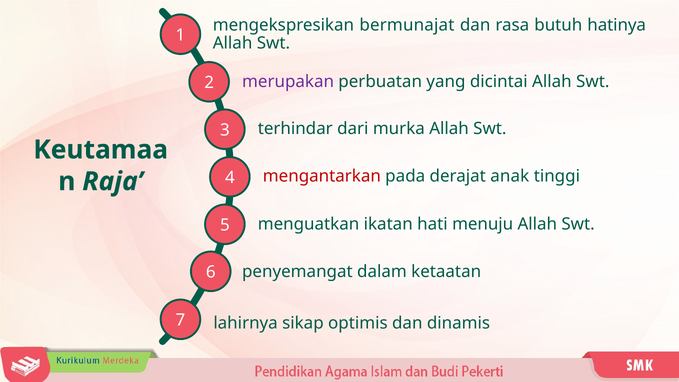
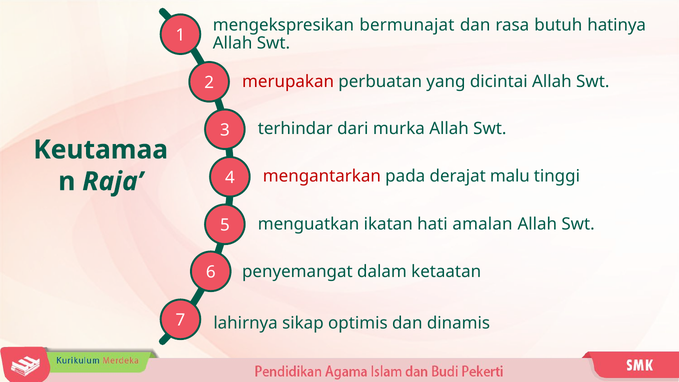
merupakan colour: purple -> red
anak: anak -> malu
menuju: menuju -> amalan
